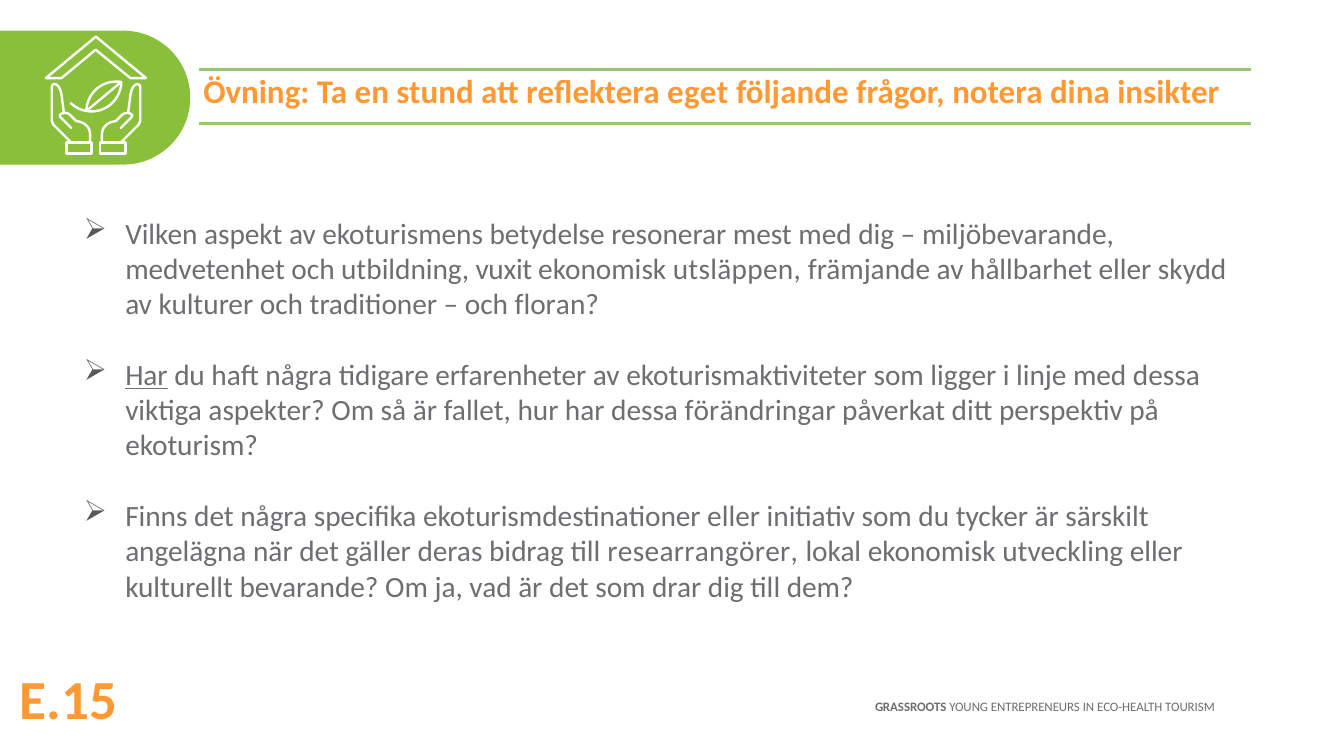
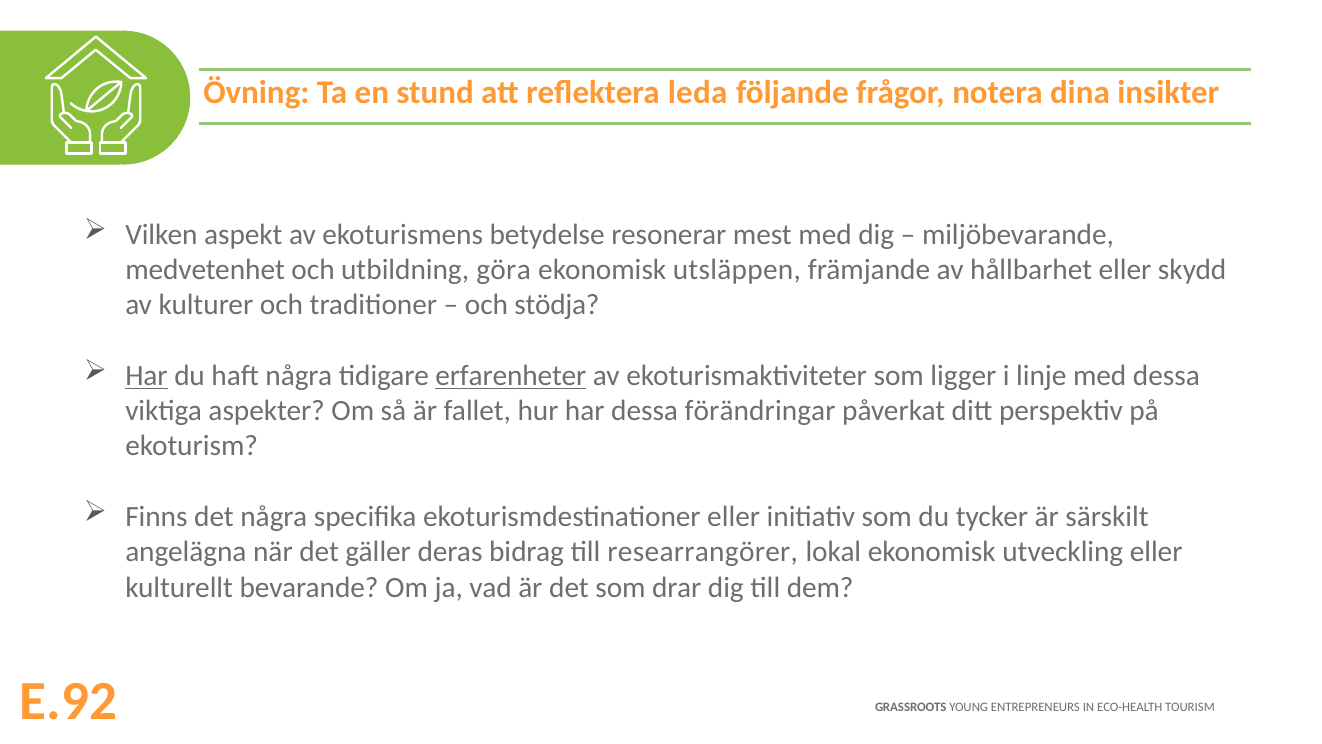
eget: eget -> leda
vuxit: vuxit -> göra
floran: floran -> stödja
erfarenheter underline: none -> present
E.15: E.15 -> E.92
